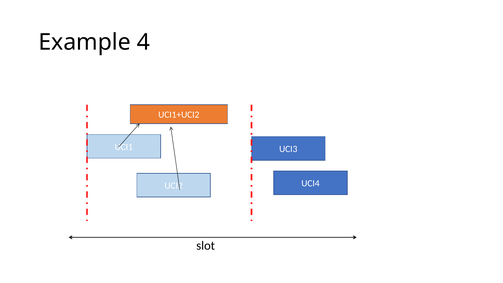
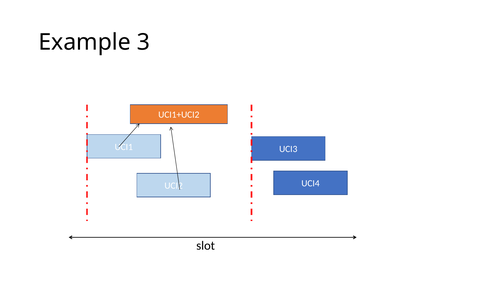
4: 4 -> 3
